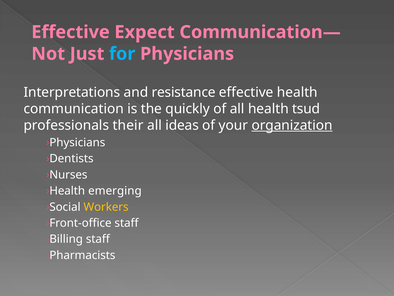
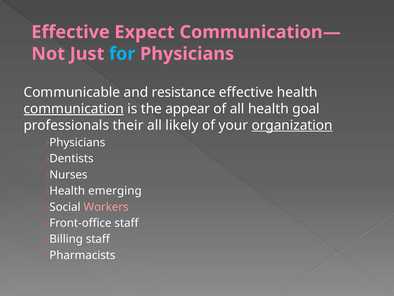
Interpretations: Interpretations -> Communicable
communication underline: none -> present
quickly: quickly -> appear
tsud: tsud -> goal
ideas: ideas -> likely
Workers colour: yellow -> pink
